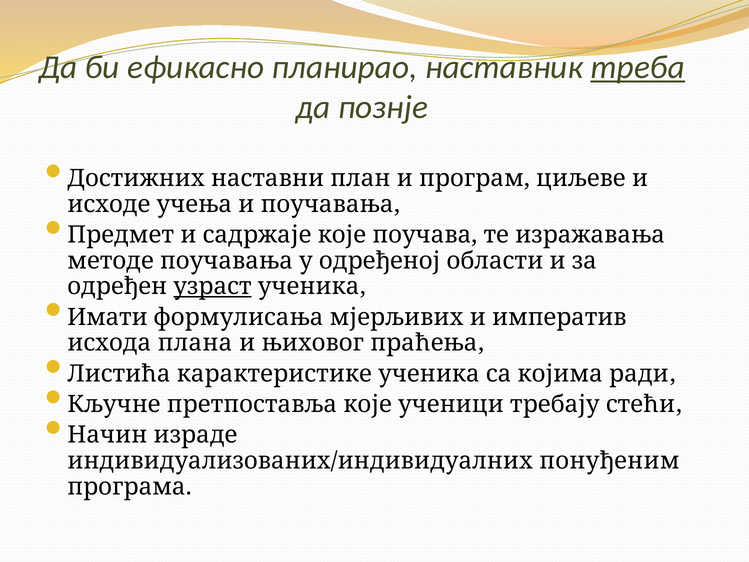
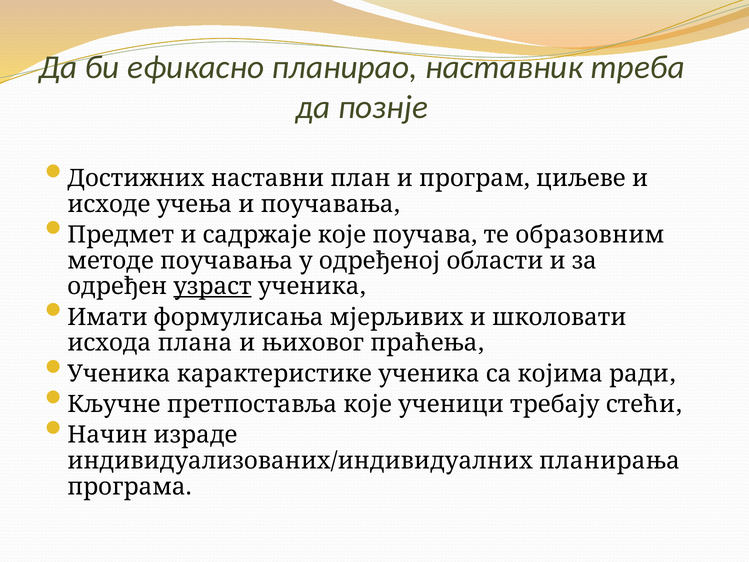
треба underline: present -> none
изражавања: изражавања -> образовним
императив: императив -> школовати
Листића at (119, 374): Листића -> Ученика
понуђеним: понуђеним -> планирања
